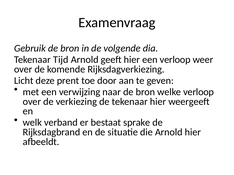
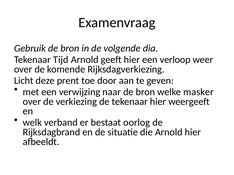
welke verloop: verloop -> masker
sprake: sprake -> oorlog
